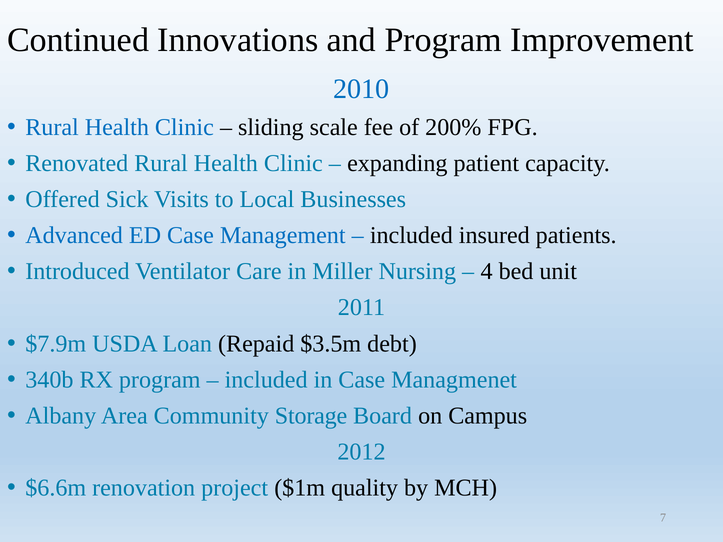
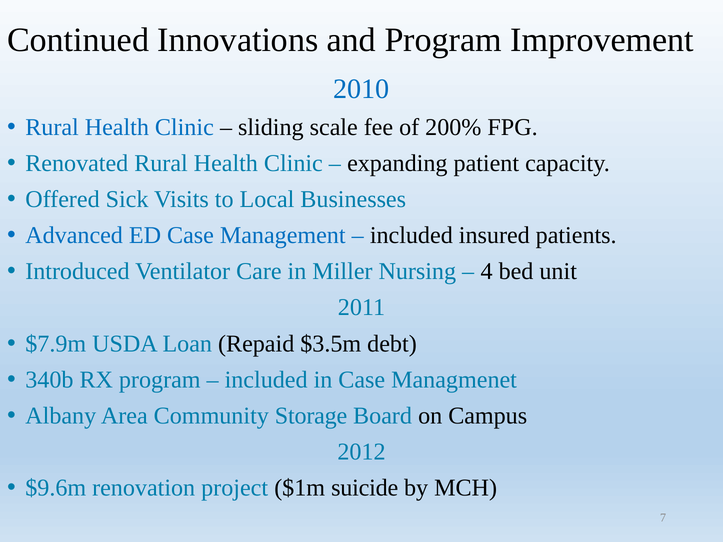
$6.6m: $6.6m -> $9.6m
quality: quality -> suicide
